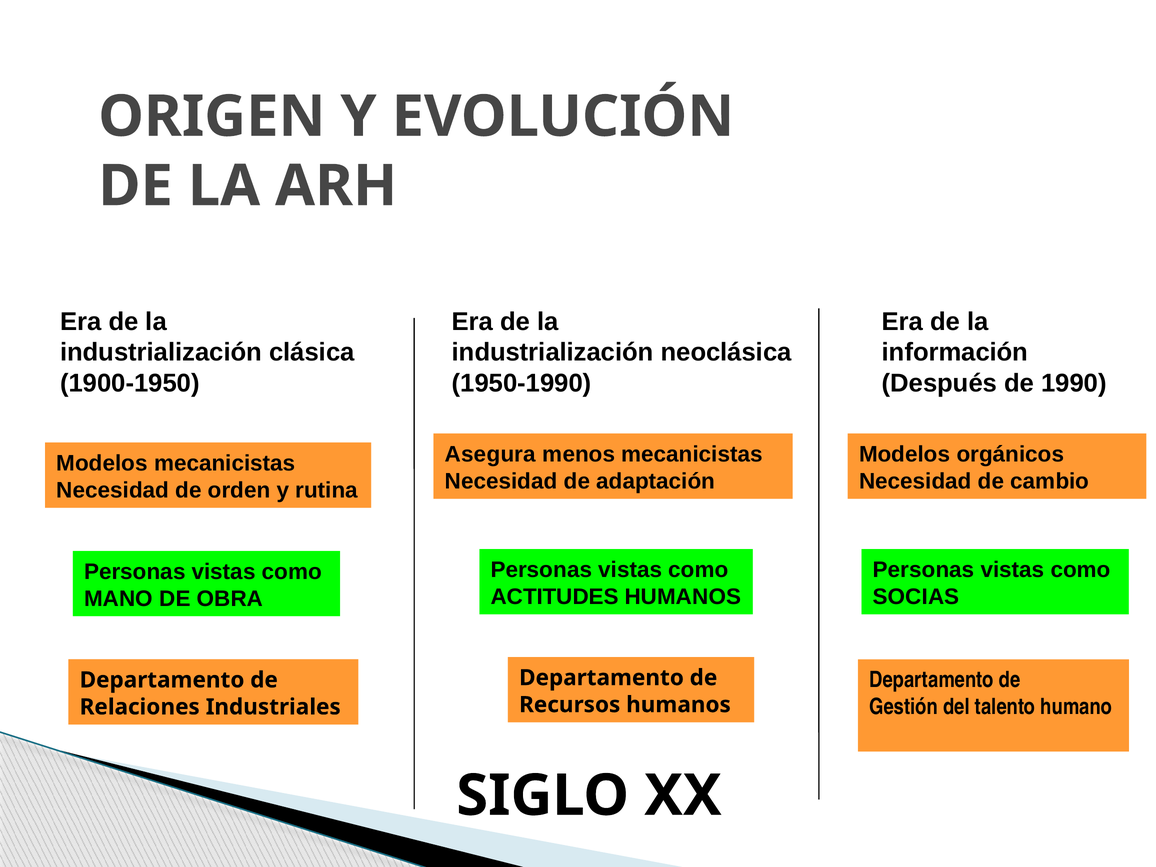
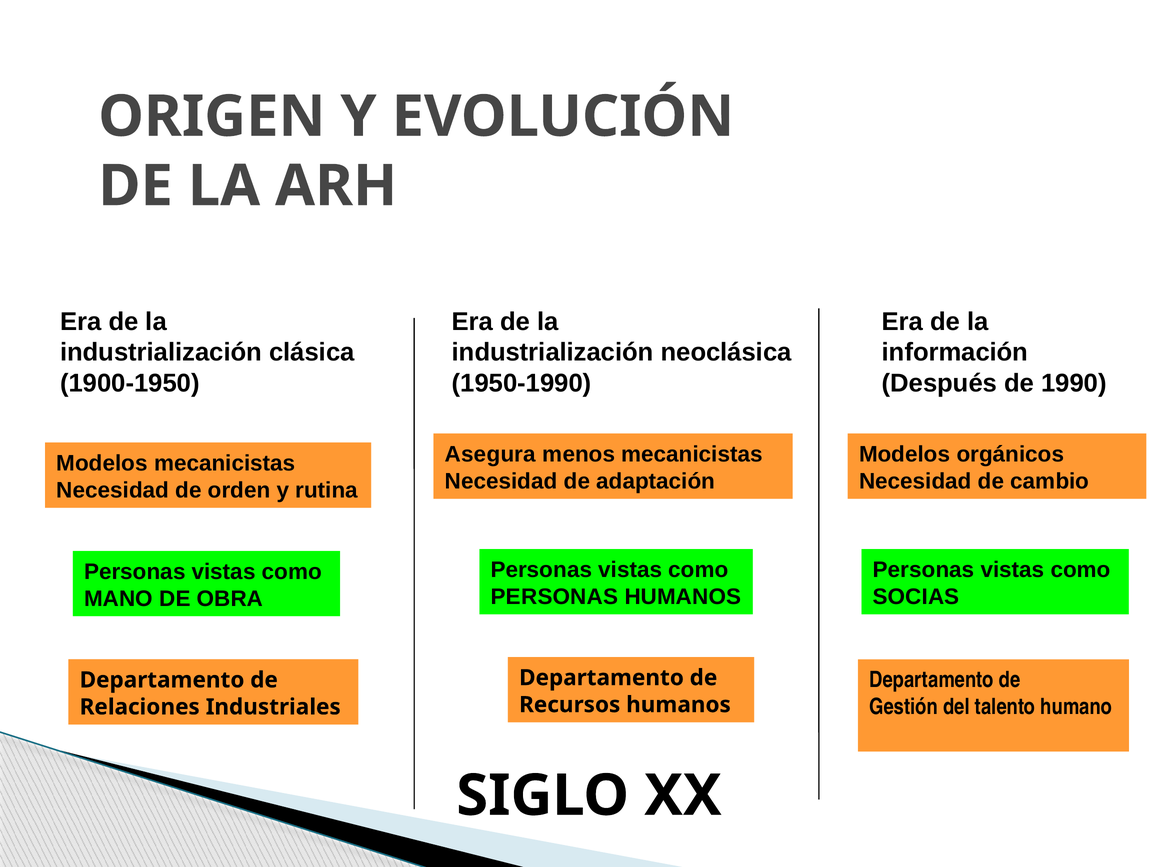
ACTITUDES at (555, 597): ACTITUDES -> PERSONAS
